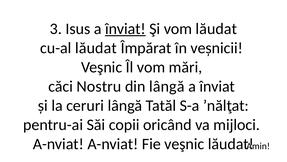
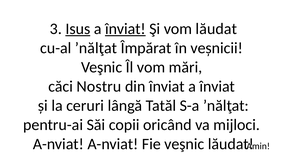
Isus underline: none -> present
cu-al lăudat: lăudat -> ʼnălţat
din lângă: lângă -> înviat
